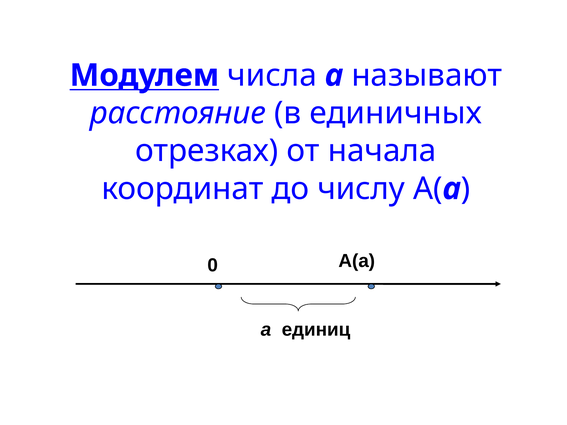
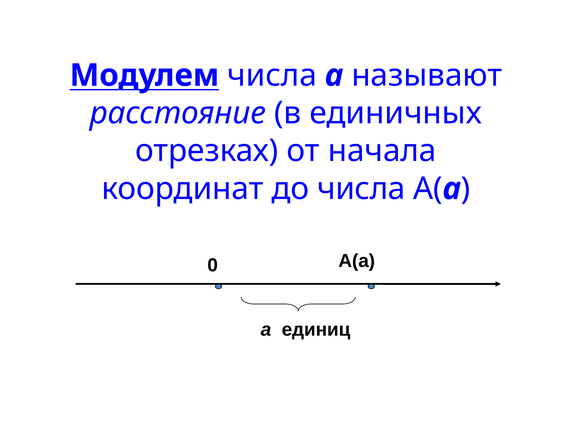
до числу: числу -> числа
